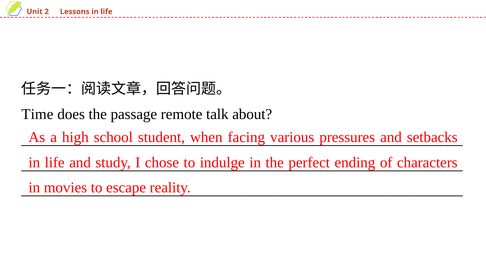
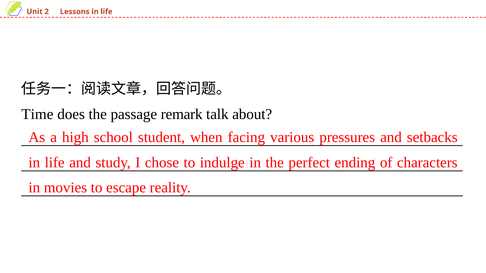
remote: remote -> remark
